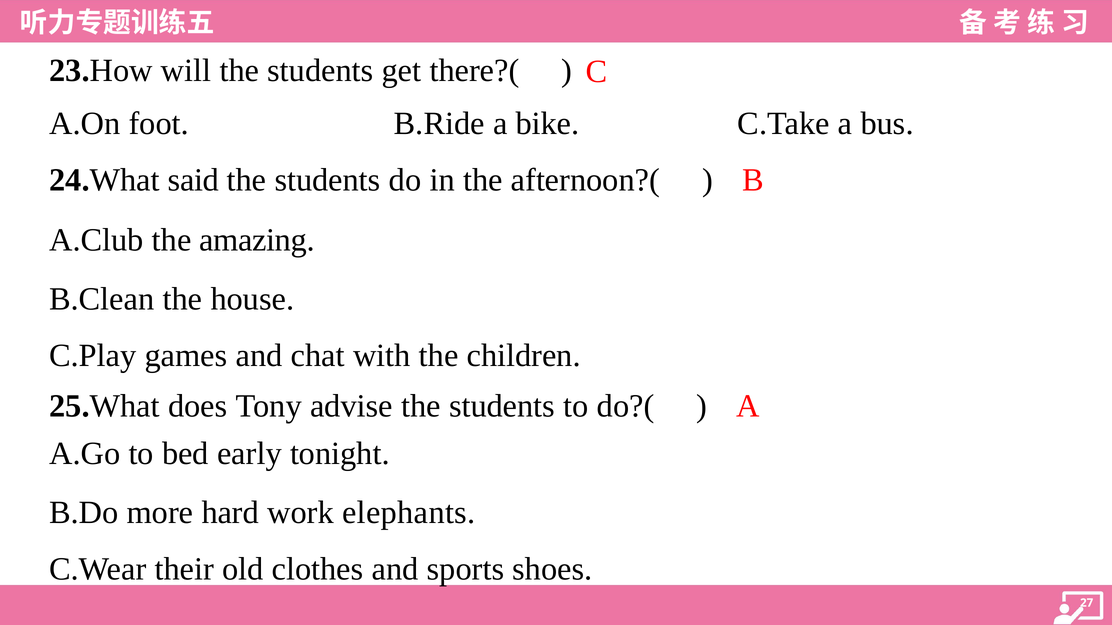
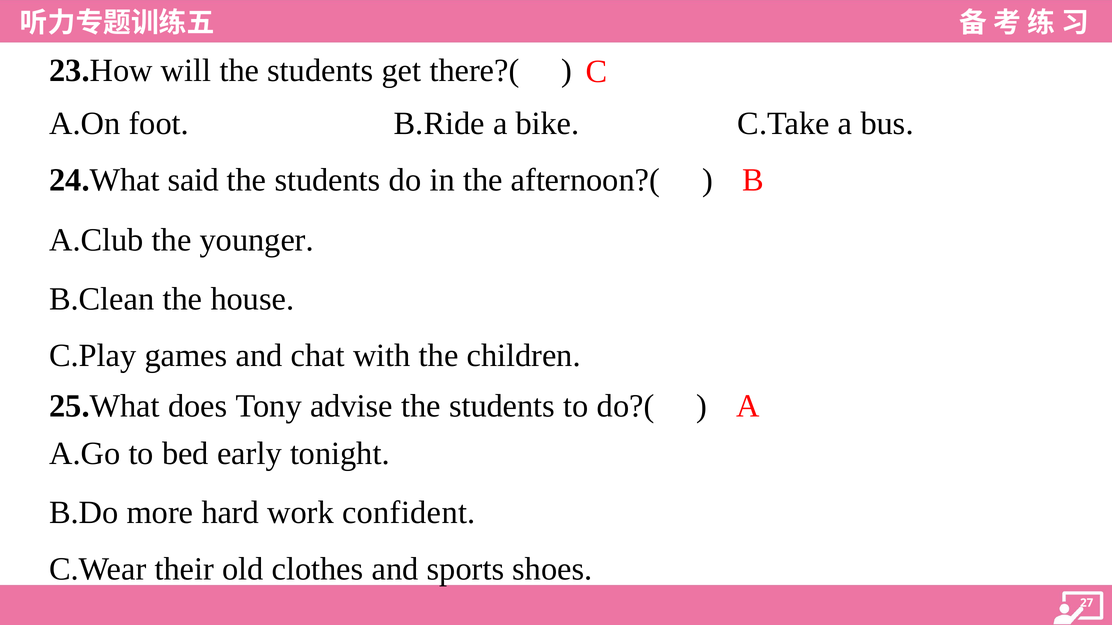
amazing: amazing -> younger
elephants: elephants -> confident
